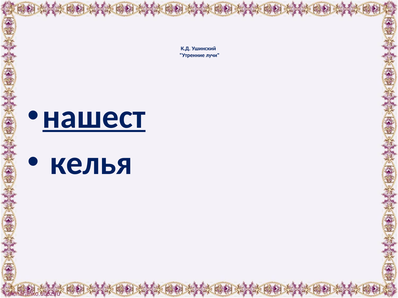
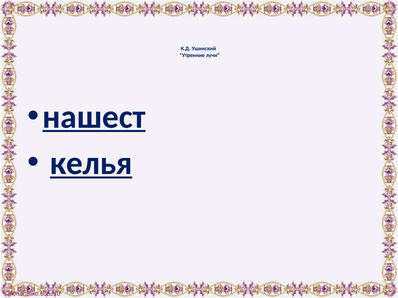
келья underline: none -> present
